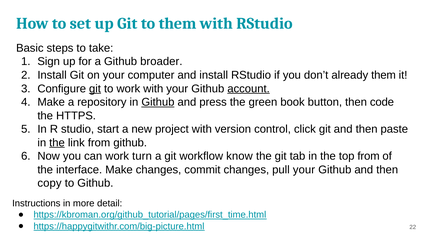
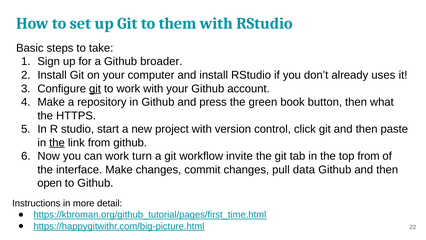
already them: them -> uses
account underline: present -> none
Github at (158, 102) underline: present -> none
code: code -> what
know: know -> invite
pull your: your -> data
copy: copy -> open
